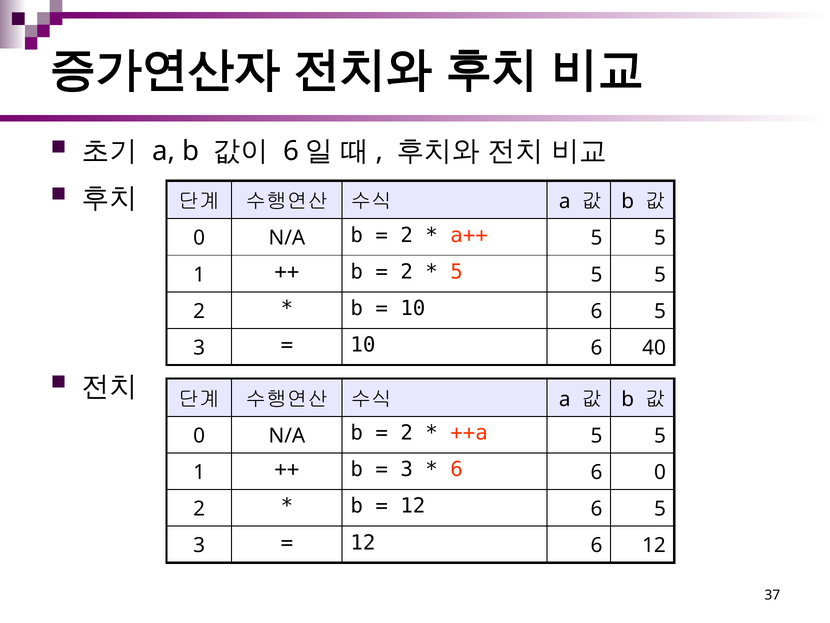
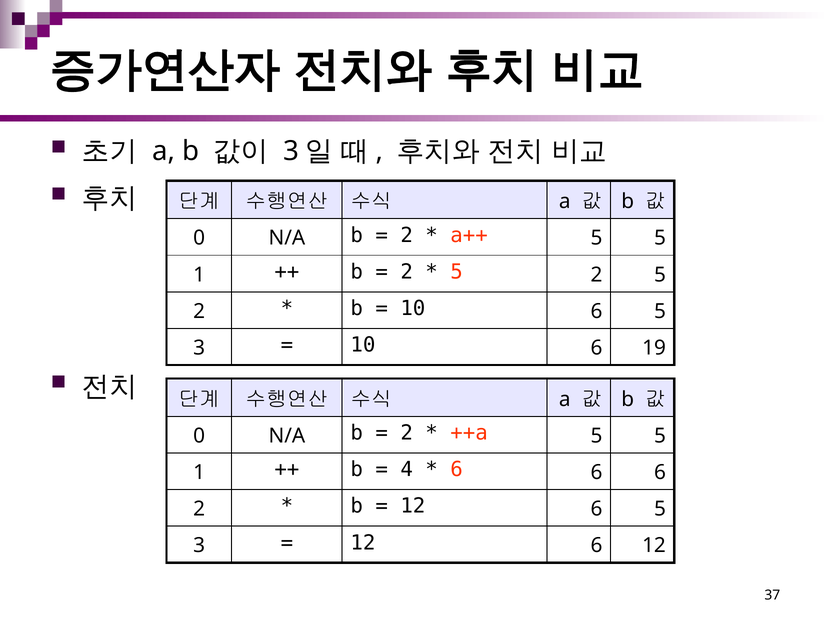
6 at (291, 151): 6 -> 3
5 at (597, 274): 5 -> 2
40: 40 -> 19
3 at (407, 469): 3 -> 4
6 6 0: 0 -> 6
